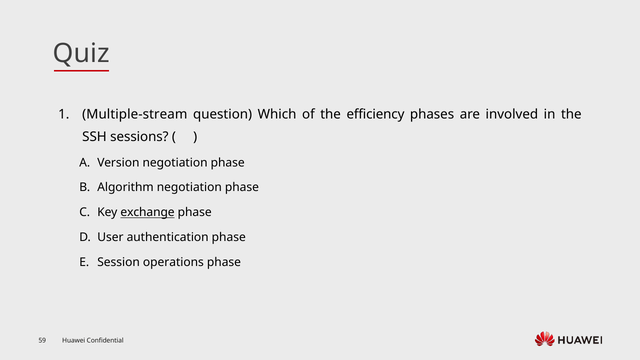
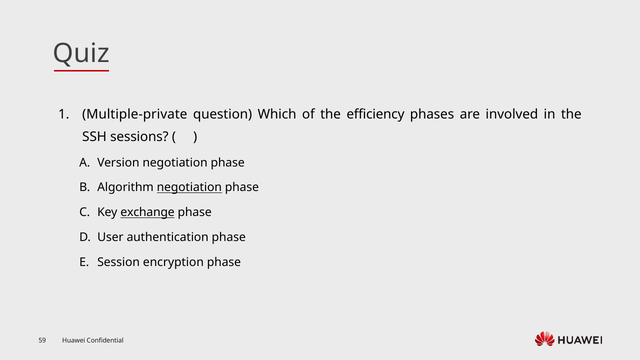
Multiple-stream: Multiple-stream -> Multiple-private
negotiation at (189, 188) underline: none -> present
operations: operations -> encryption
